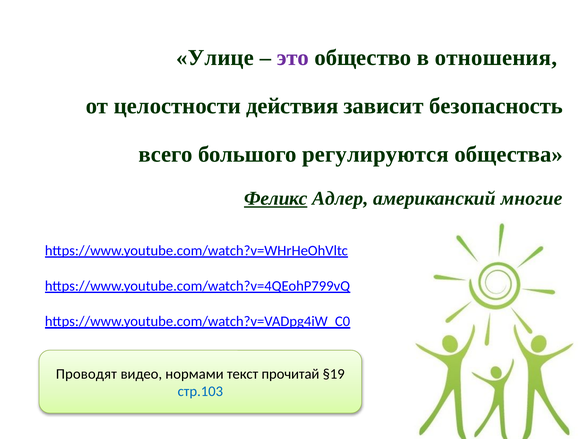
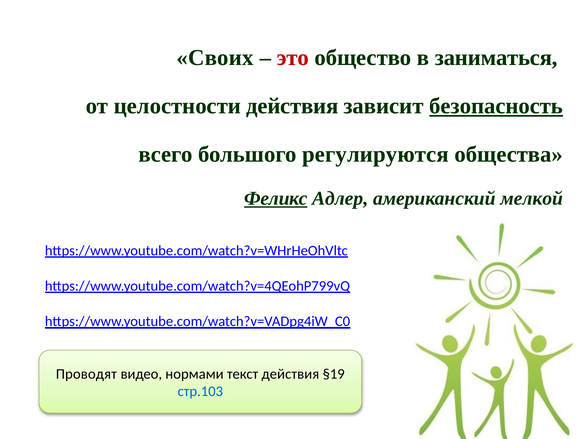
Улице: Улице -> Своих
это colour: purple -> red
отношения: отношения -> заниматься
безопасность underline: none -> present
многие: многие -> мелкой
текст прочитай: прочитай -> действия
